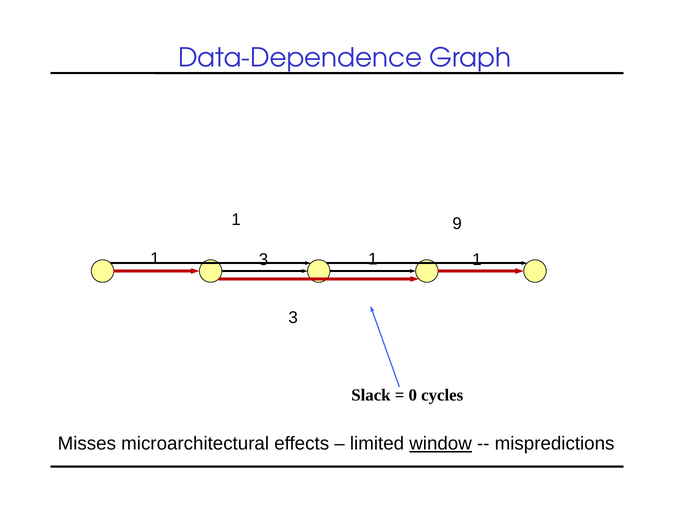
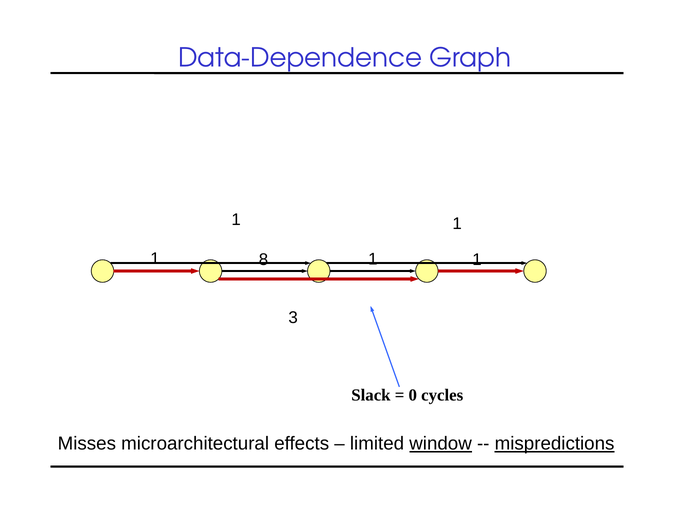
9 at (457, 223): 9 -> 1
1 3: 3 -> 8
mispredictions underline: none -> present
